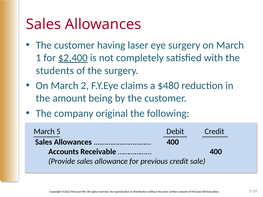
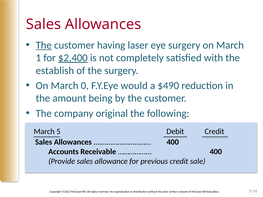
The at (44, 45) underline: none -> present
students: students -> establish
2: 2 -> 0
claims: claims -> would
$480: $480 -> $490
